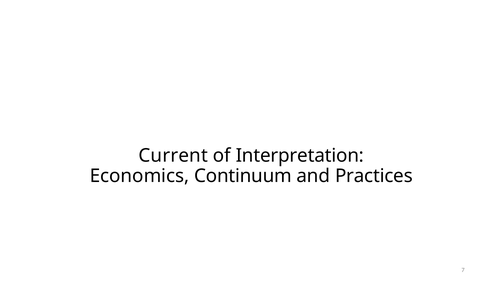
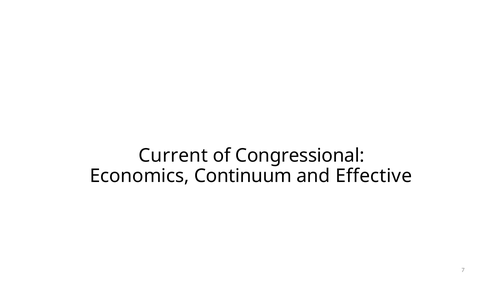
Interpretation: Interpretation -> Congressional
Practices: Practices -> Effective
